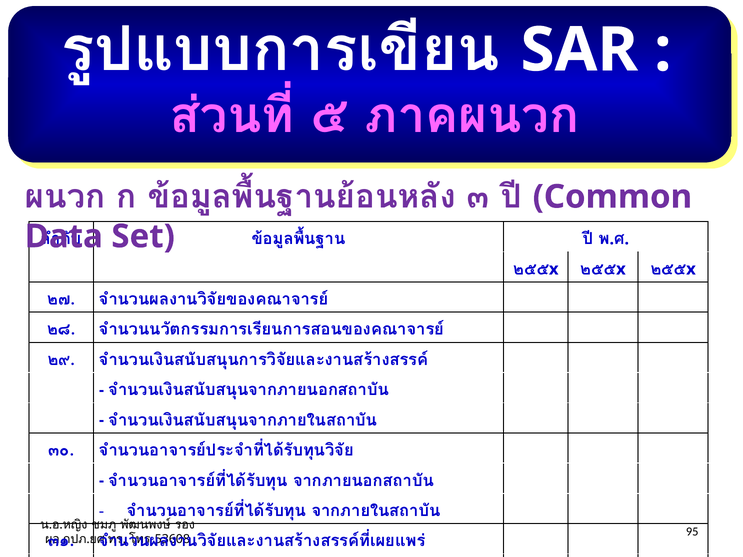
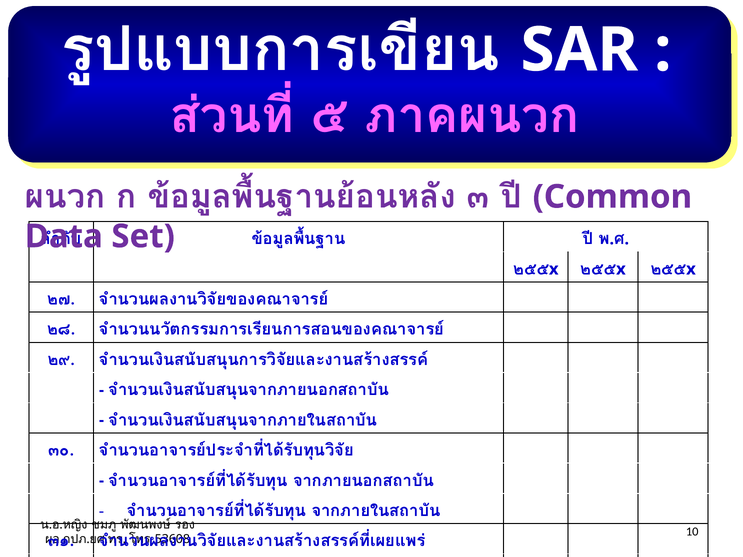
95: 95 -> 10
